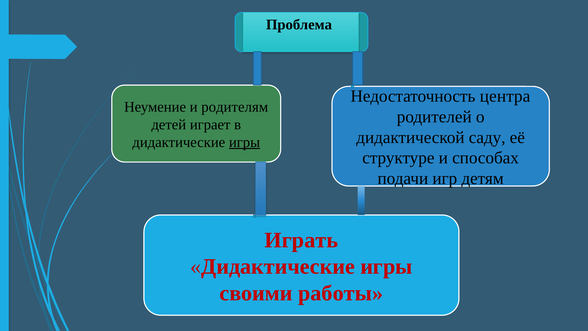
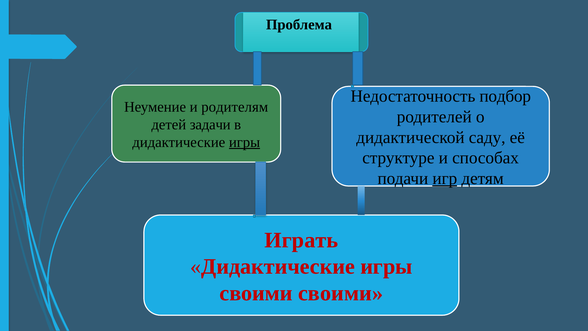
центра: центра -> подбор
играет: играет -> задачи
игр underline: none -> present
своими работы: работы -> своими
